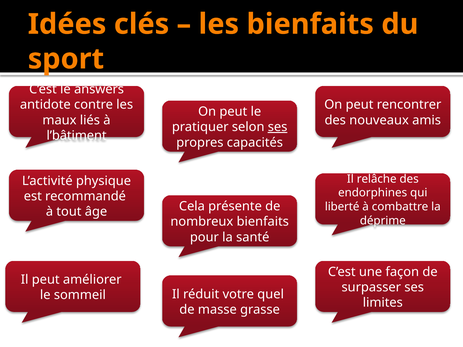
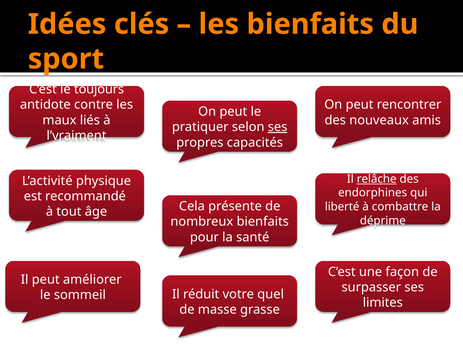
answers: answers -> toujours
l’bâtiment: l’bâtiment -> l’vraiment
relâche underline: none -> present
